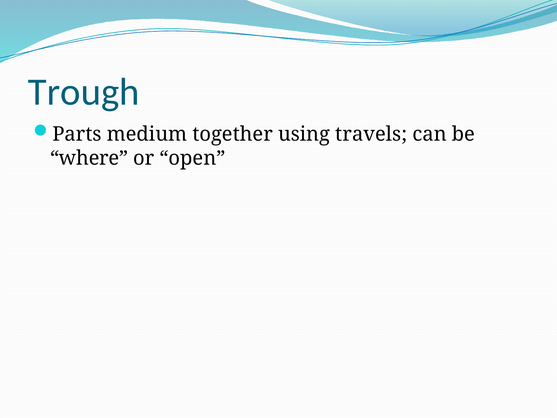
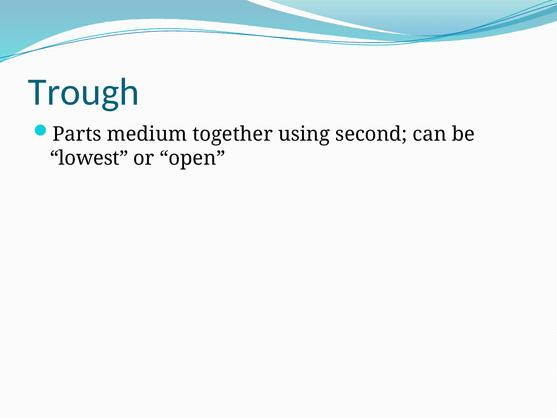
travels: travels -> second
where: where -> lowest
